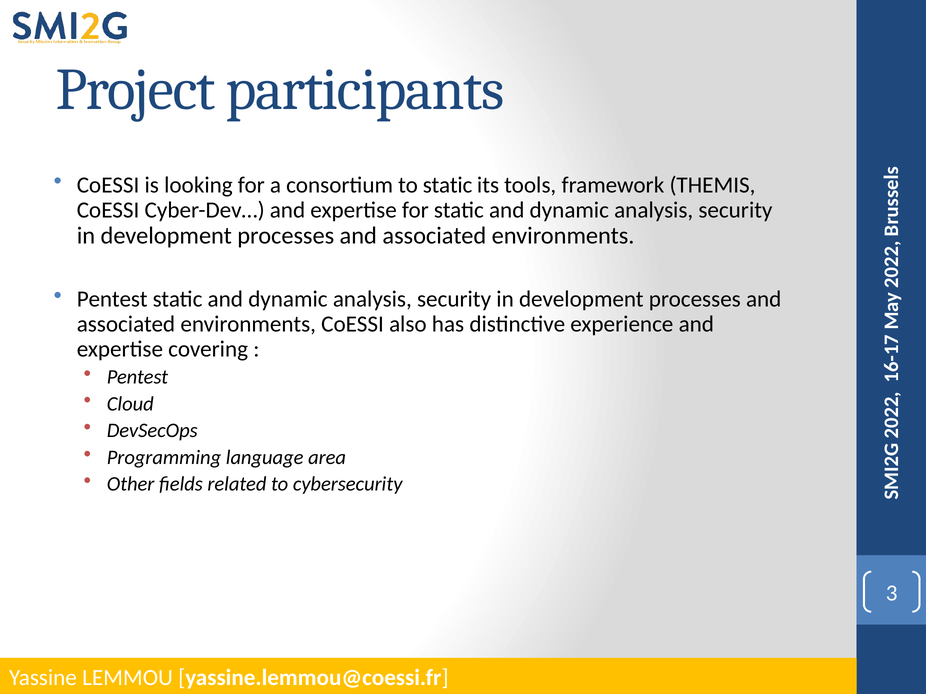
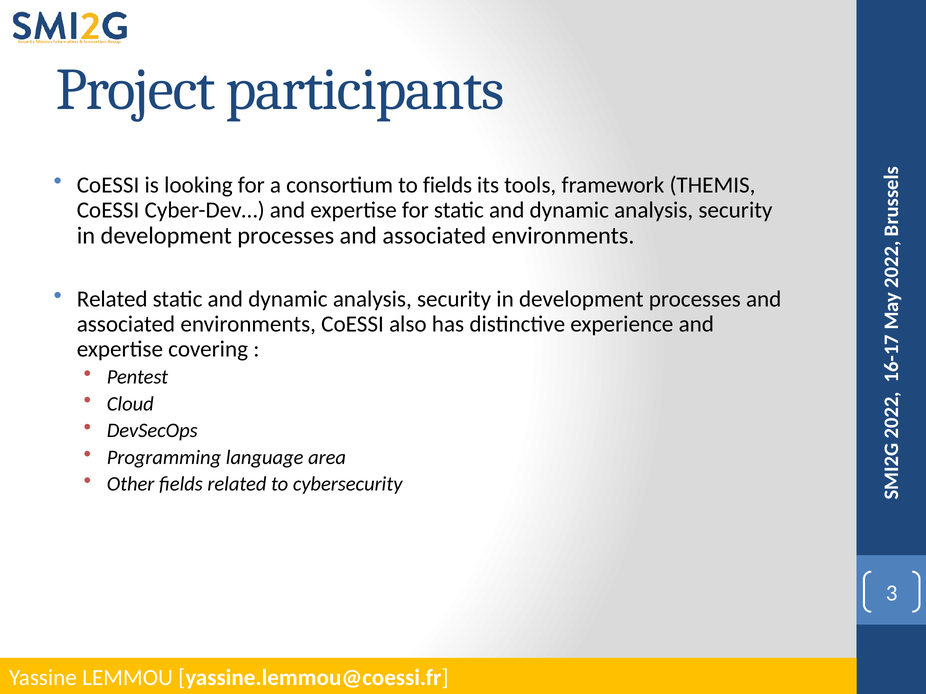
to static: static -> fields
Pentest at (112, 299): Pentest -> Related
